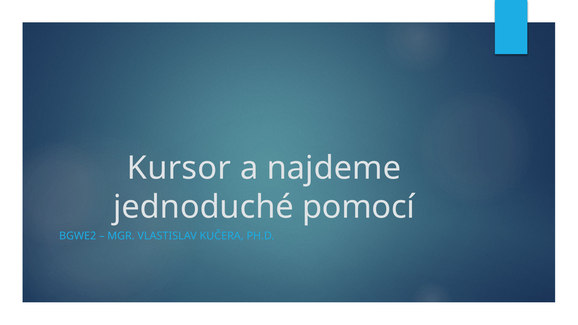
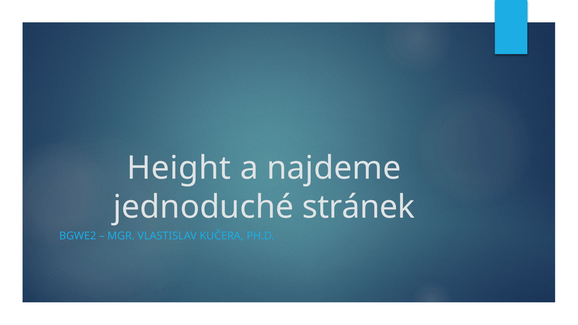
Kursor: Kursor -> Height
pomocí: pomocí -> stránek
